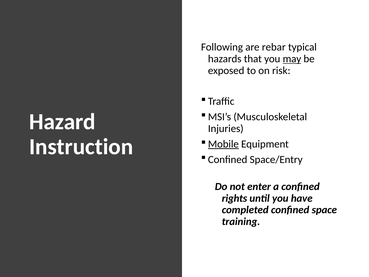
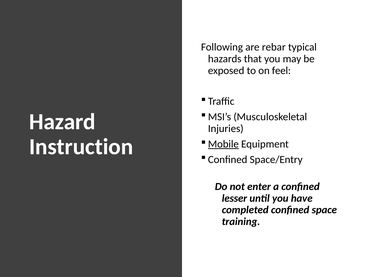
may underline: present -> none
risk: risk -> feel
rights: rights -> lesser
